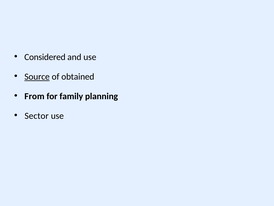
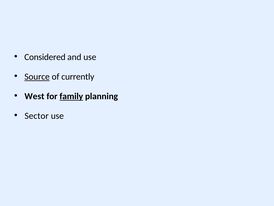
obtained: obtained -> currently
From: From -> West
family underline: none -> present
